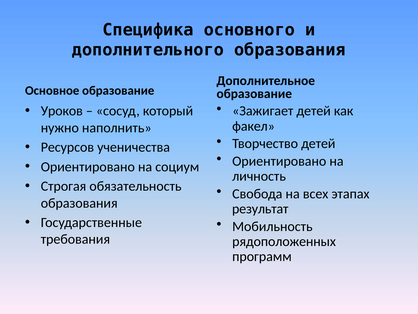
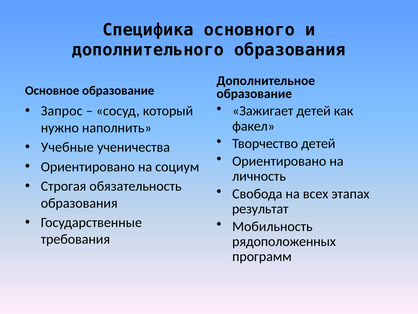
Уроков: Уроков -> Запрос
Ресурсов: Ресурсов -> Учебные
